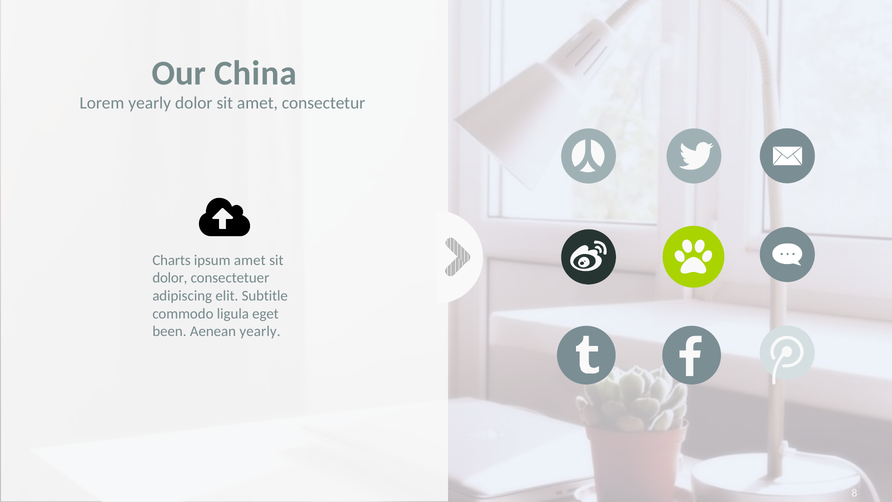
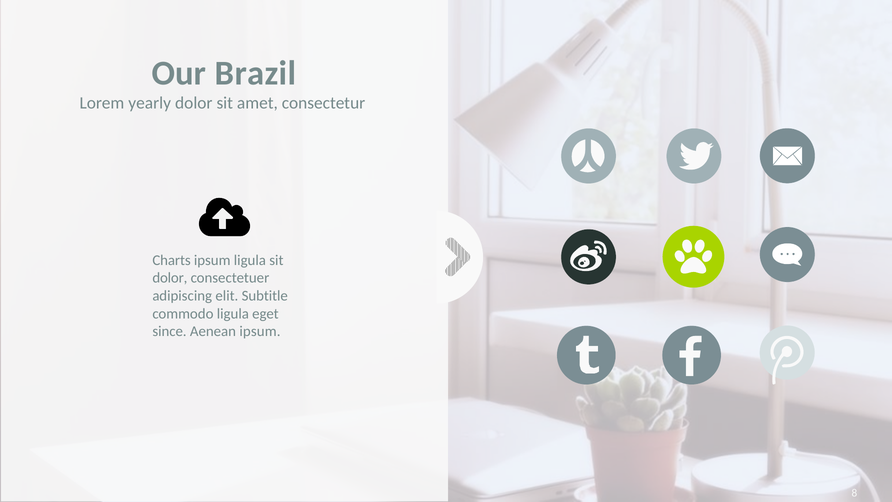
China: China -> Brazil
ipsum amet: amet -> ligula
been: been -> since
Aenean yearly: yearly -> ipsum
